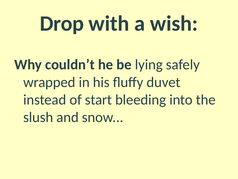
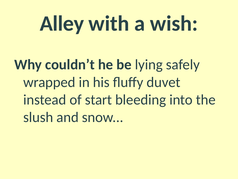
Drop: Drop -> Alley
